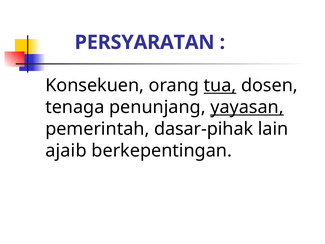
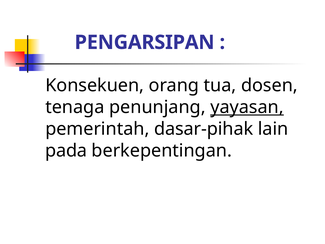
PERSYARATAN: PERSYARATAN -> PENGARSIPAN
tua underline: present -> none
ajaib: ajaib -> pada
